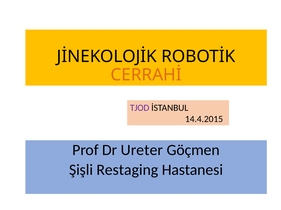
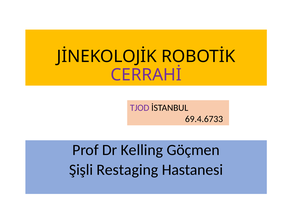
CERRAHİ colour: orange -> purple
14.4.2015: 14.4.2015 -> 69.4.6733
Ureter: Ureter -> Kelling
